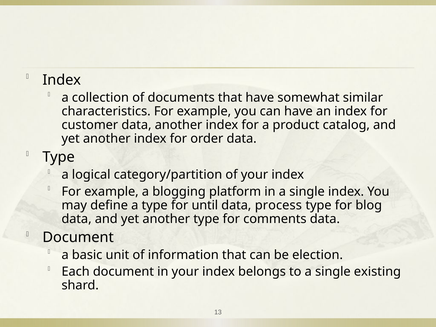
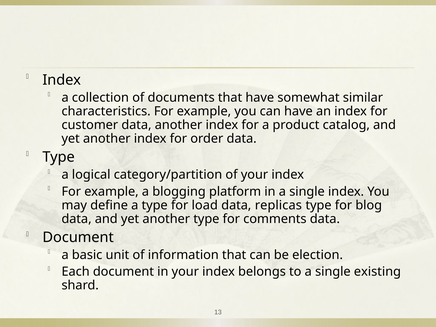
until: until -> load
process: process -> replicas
